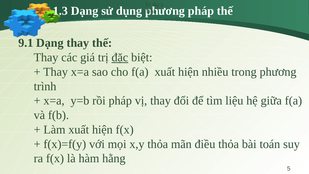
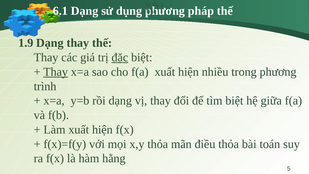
1.3: 1.3 -> 6.1
9.1: 9.1 -> 1.9
Thay at (56, 72) underline: none -> present
rồi pháp: pháp -> dạng
tìm liệu: liệu -> biệt
